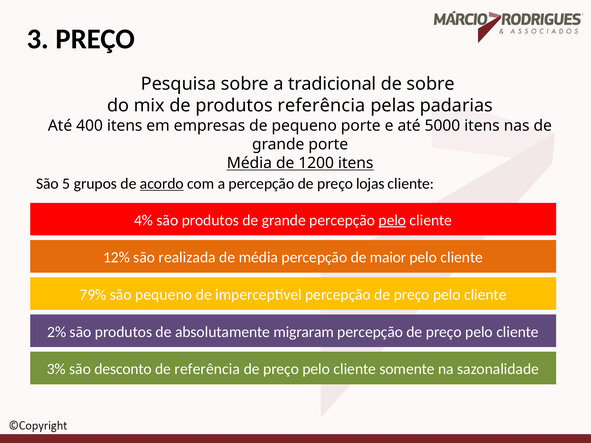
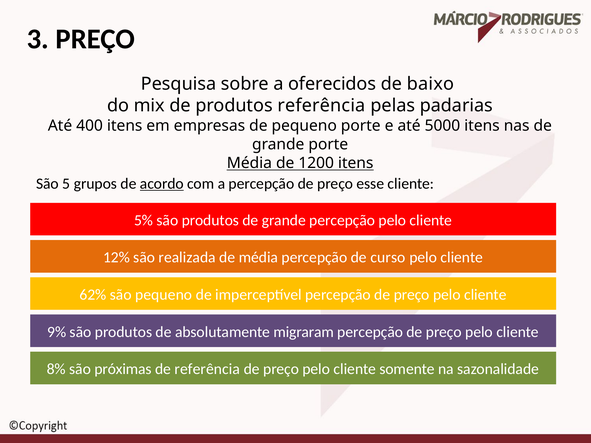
tradicional: tradicional -> oferecidos
de sobre: sobre -> baixo
lojas: lojas -> esse
4%: 4% -> 5%
pelo at (392, 220) underline: present -> none
maior: maior -> curso
79%: 79% -> 62%
2%: 2% -> 9%
3%: 3% -> 8%
desconto: desconto -> próximas
